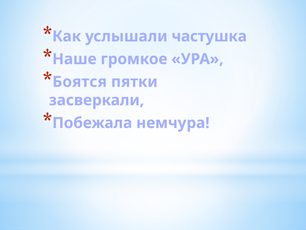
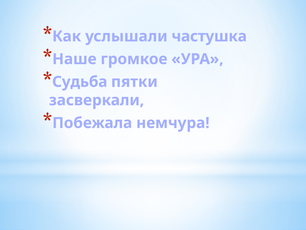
Боятся: Боятся -> Судьба
